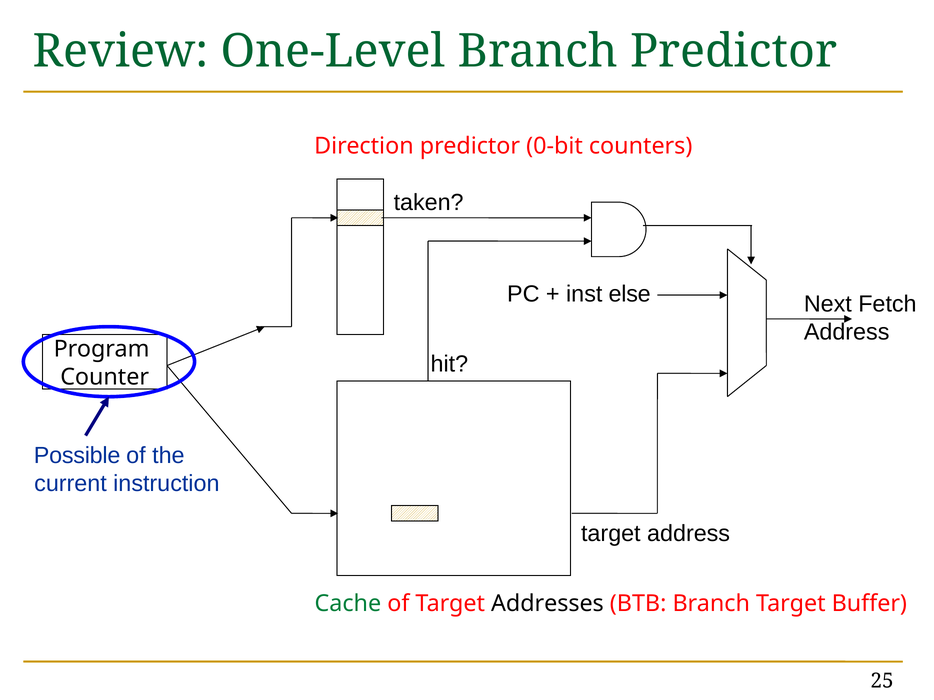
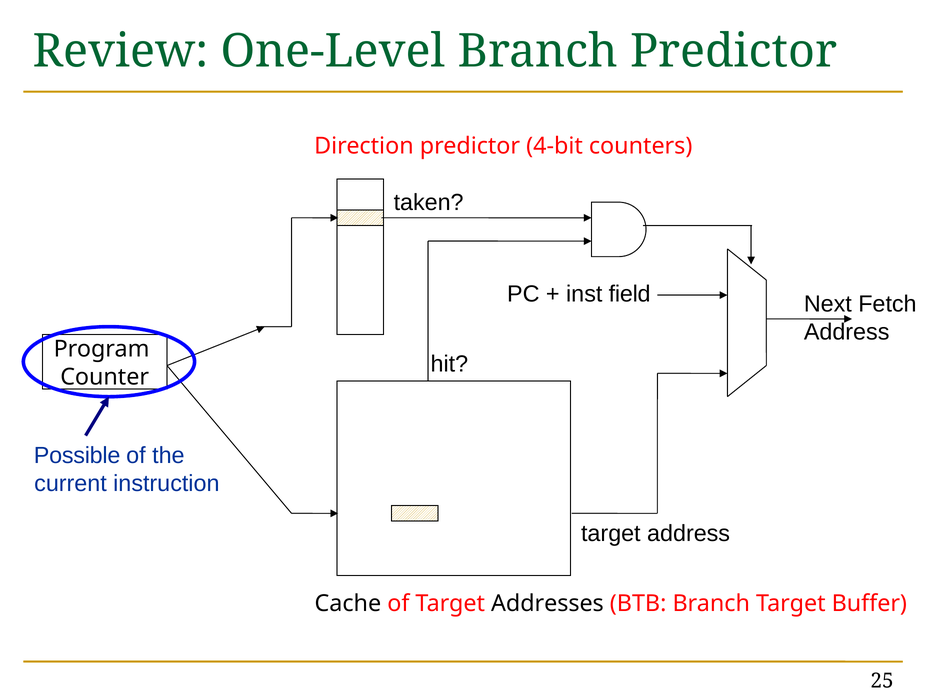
0-bit: 0-bit -> 4-bit
else: else -> field
Cache colour: green -> black
